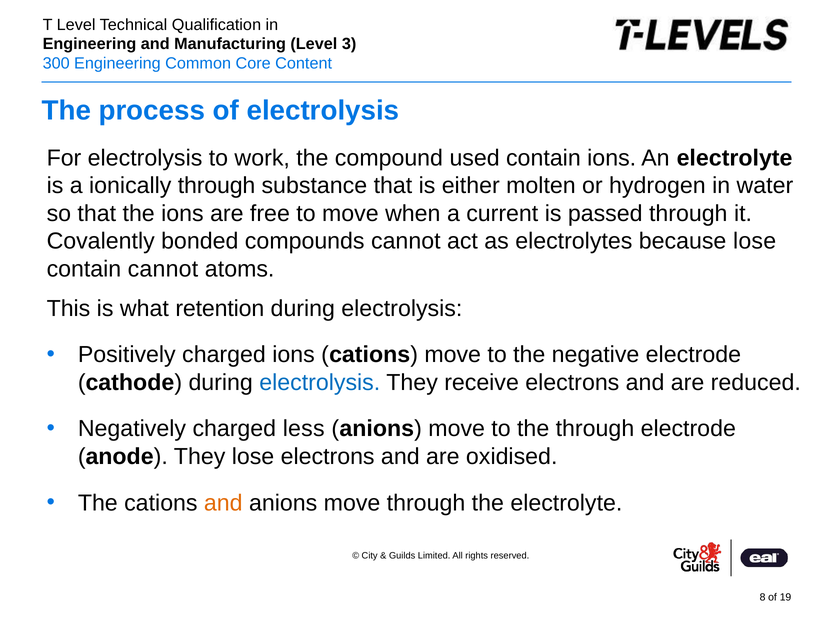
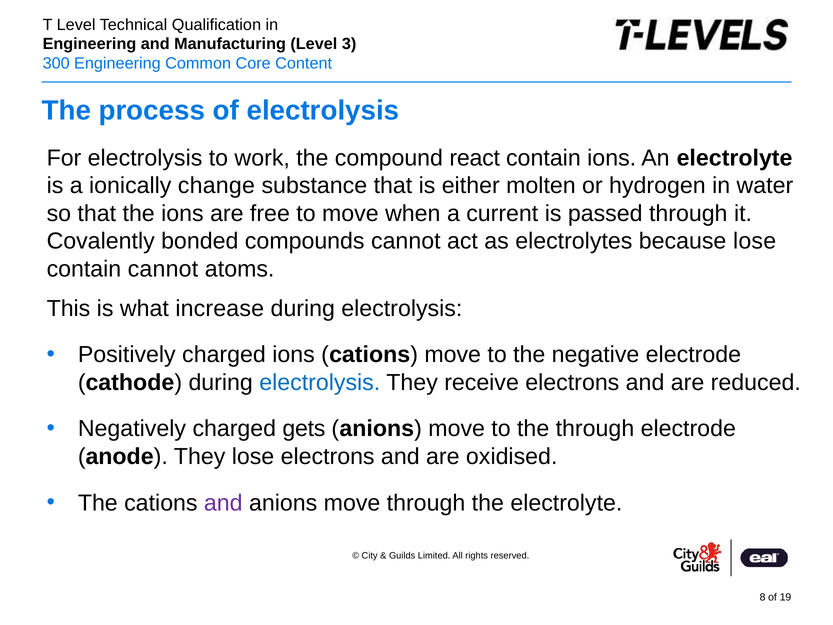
used: used -> react
ionically through: through -> change
retention: retention -> increase
less: less -> gets
and at (223, 503) colour: orange -> purple
